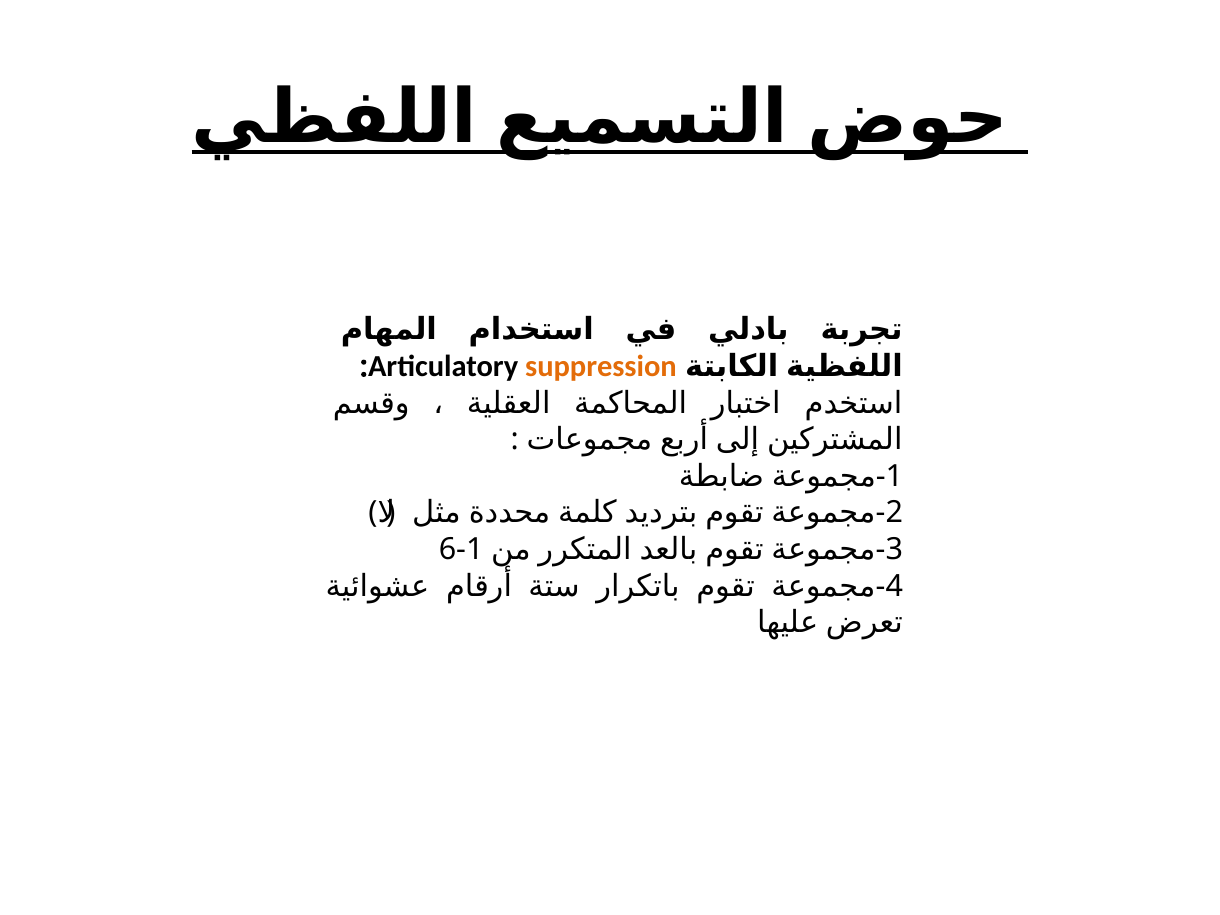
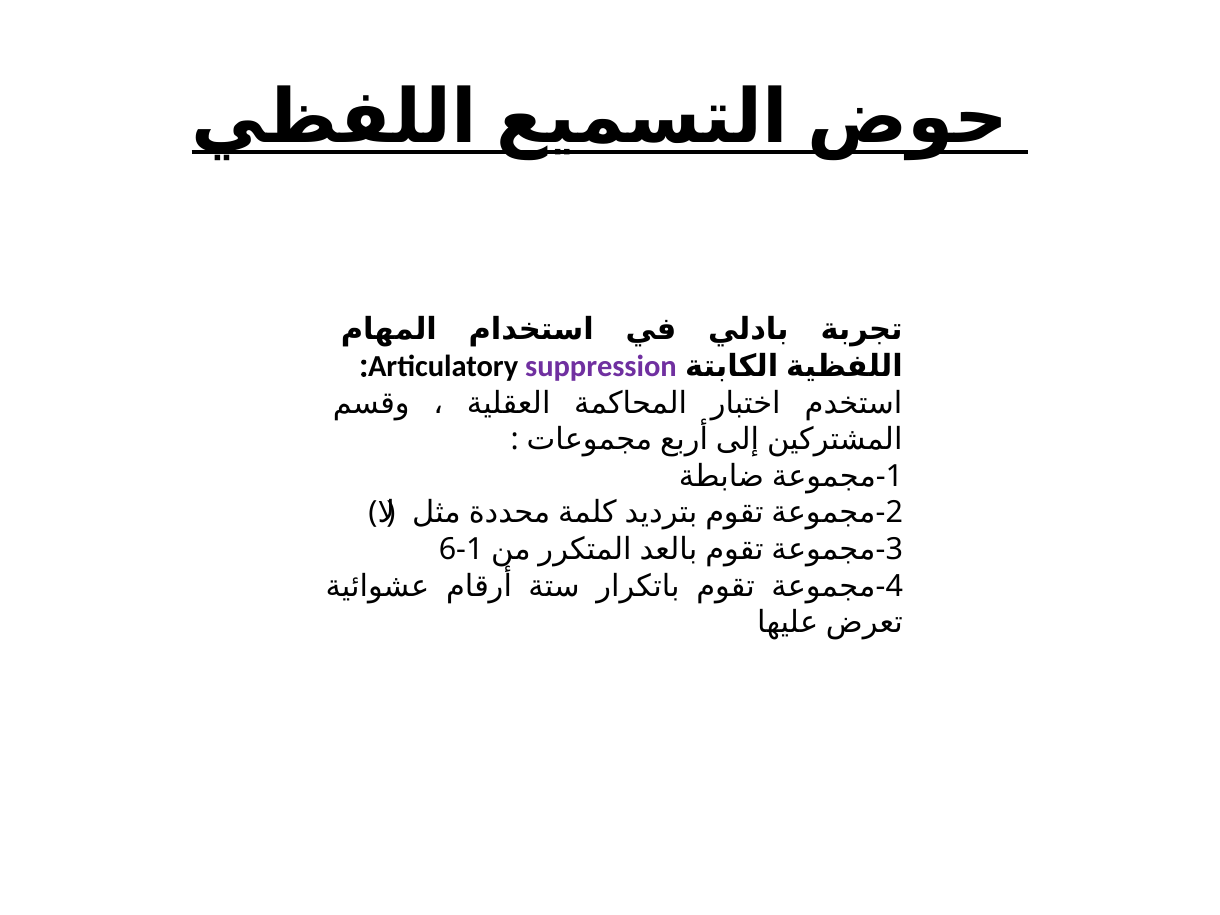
suppression colour: orange -> purple
